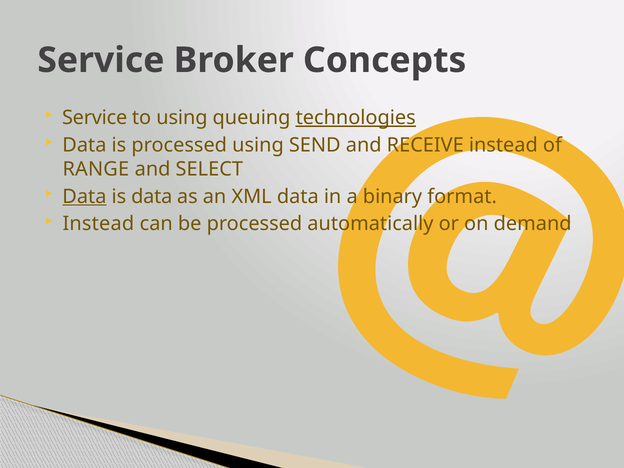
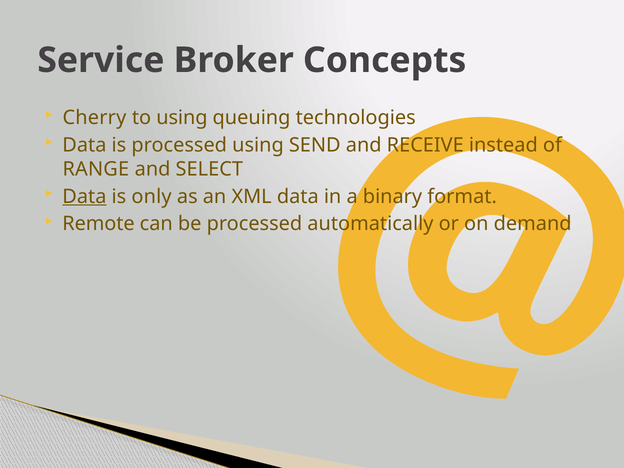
Service at (95, 118): Service -> Cherry
technologies underline: present -> none
is data: data -> only
Instead at (98, 224): Instead -> Remote
